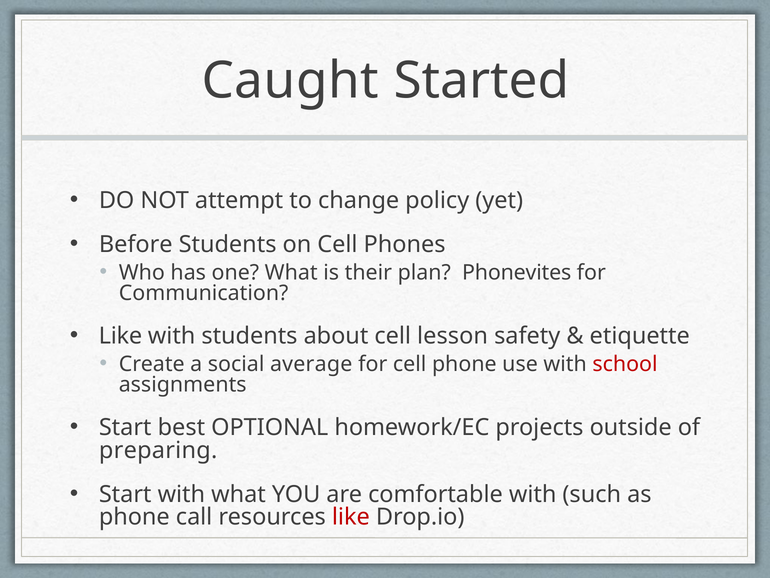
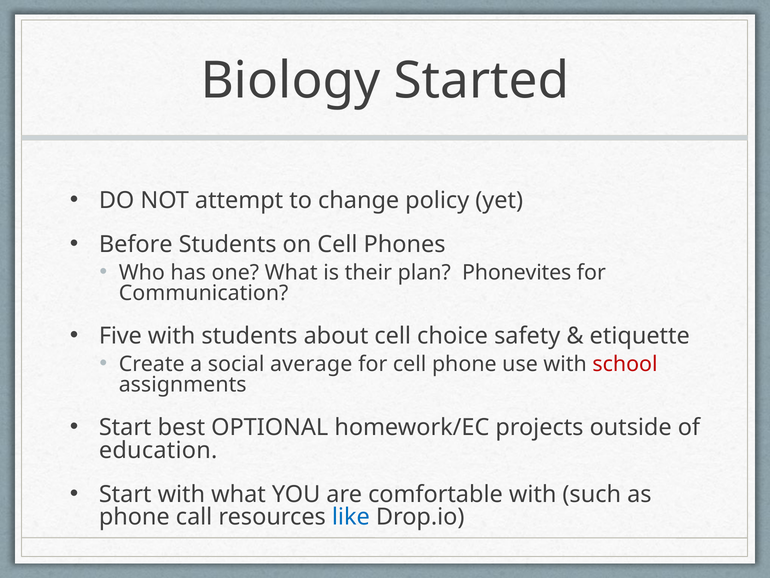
Caught: Caught -> Biology
Like at (120, 336): Like -> Five
lesson: lesson -> choice
preparing: preparing -> education
like at (351, 516) colour: red -> blue
